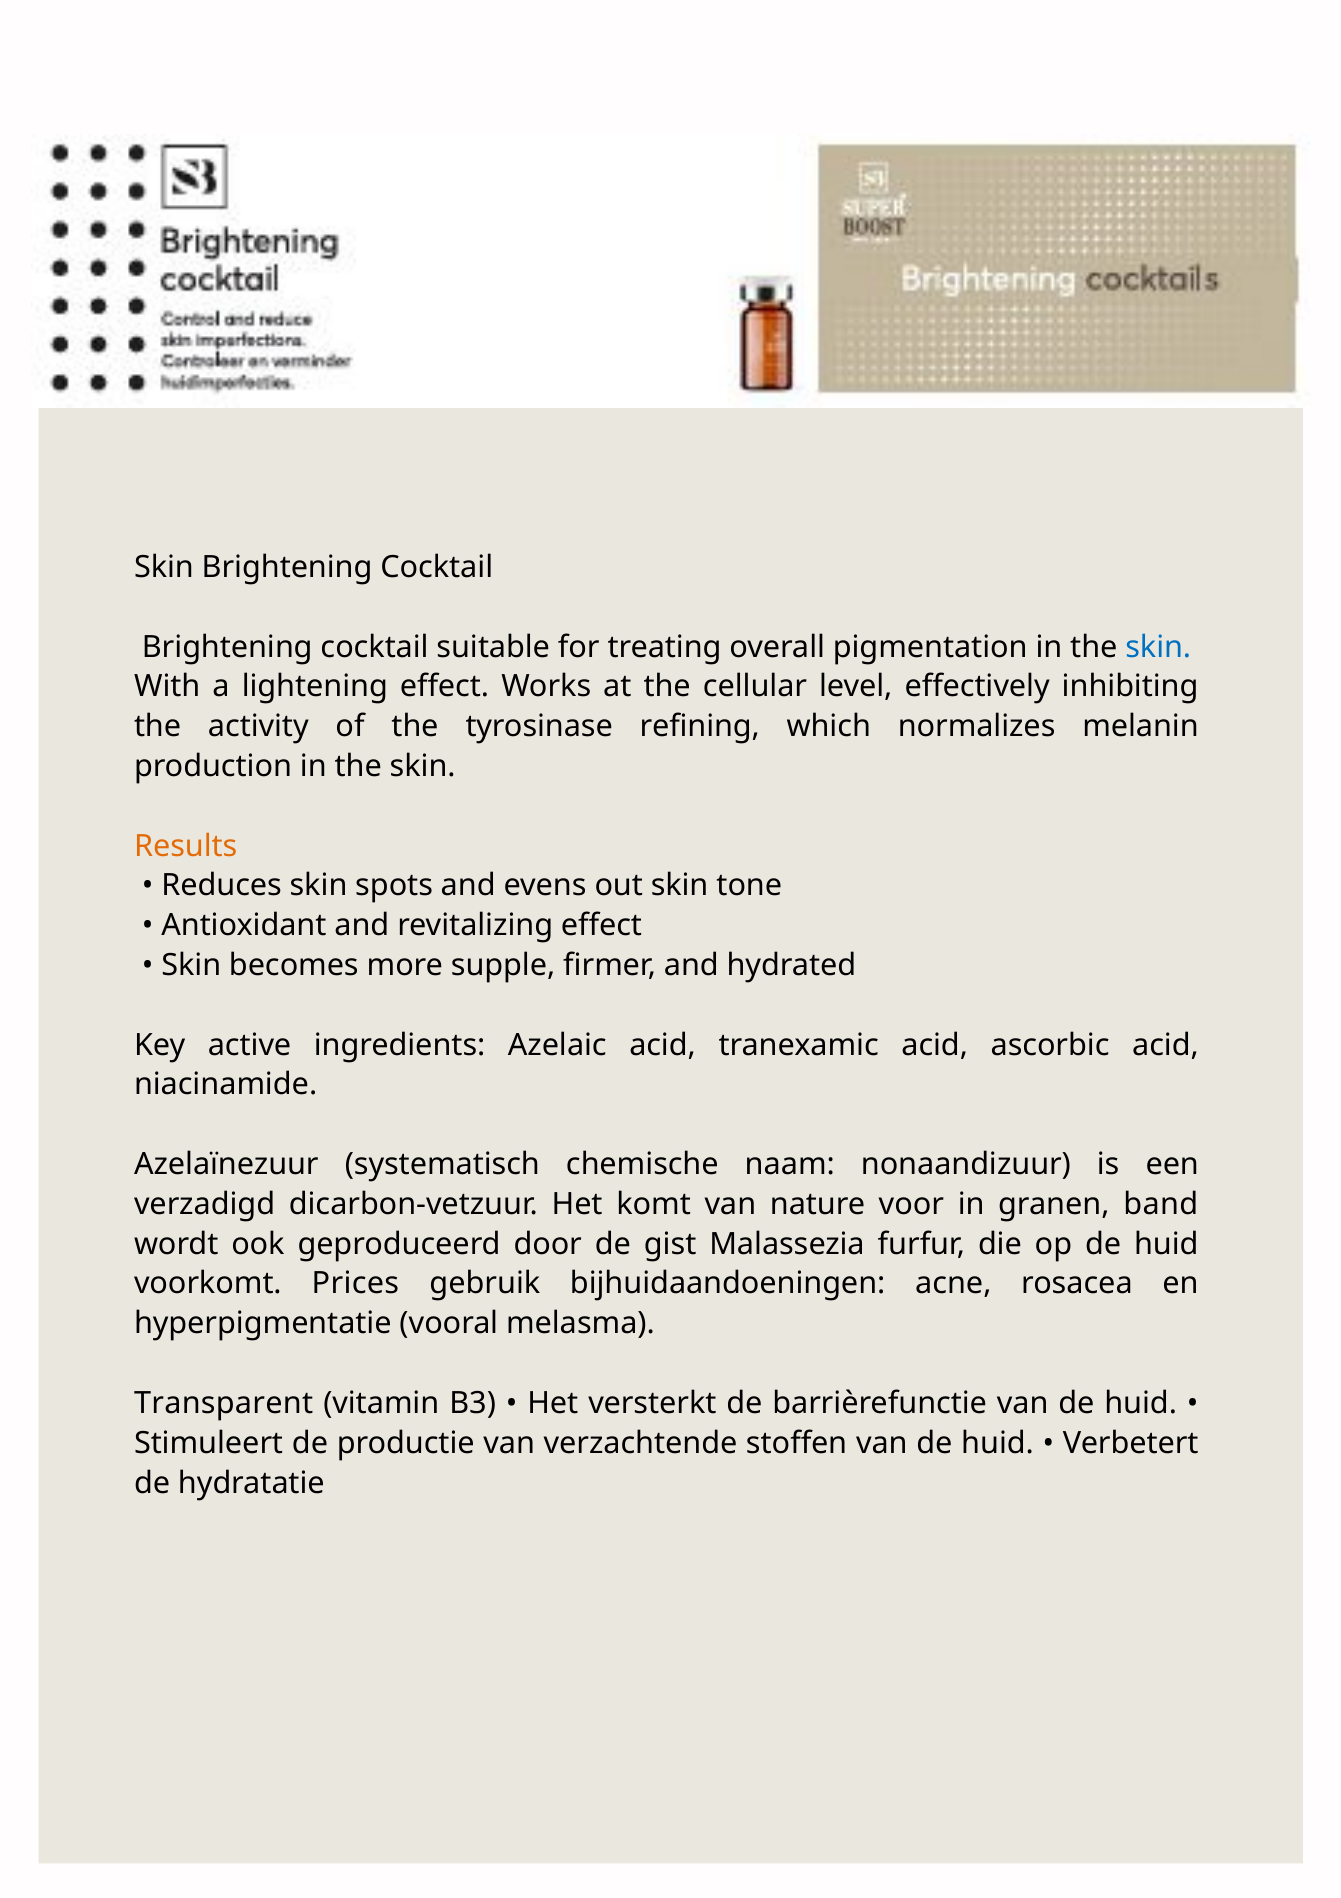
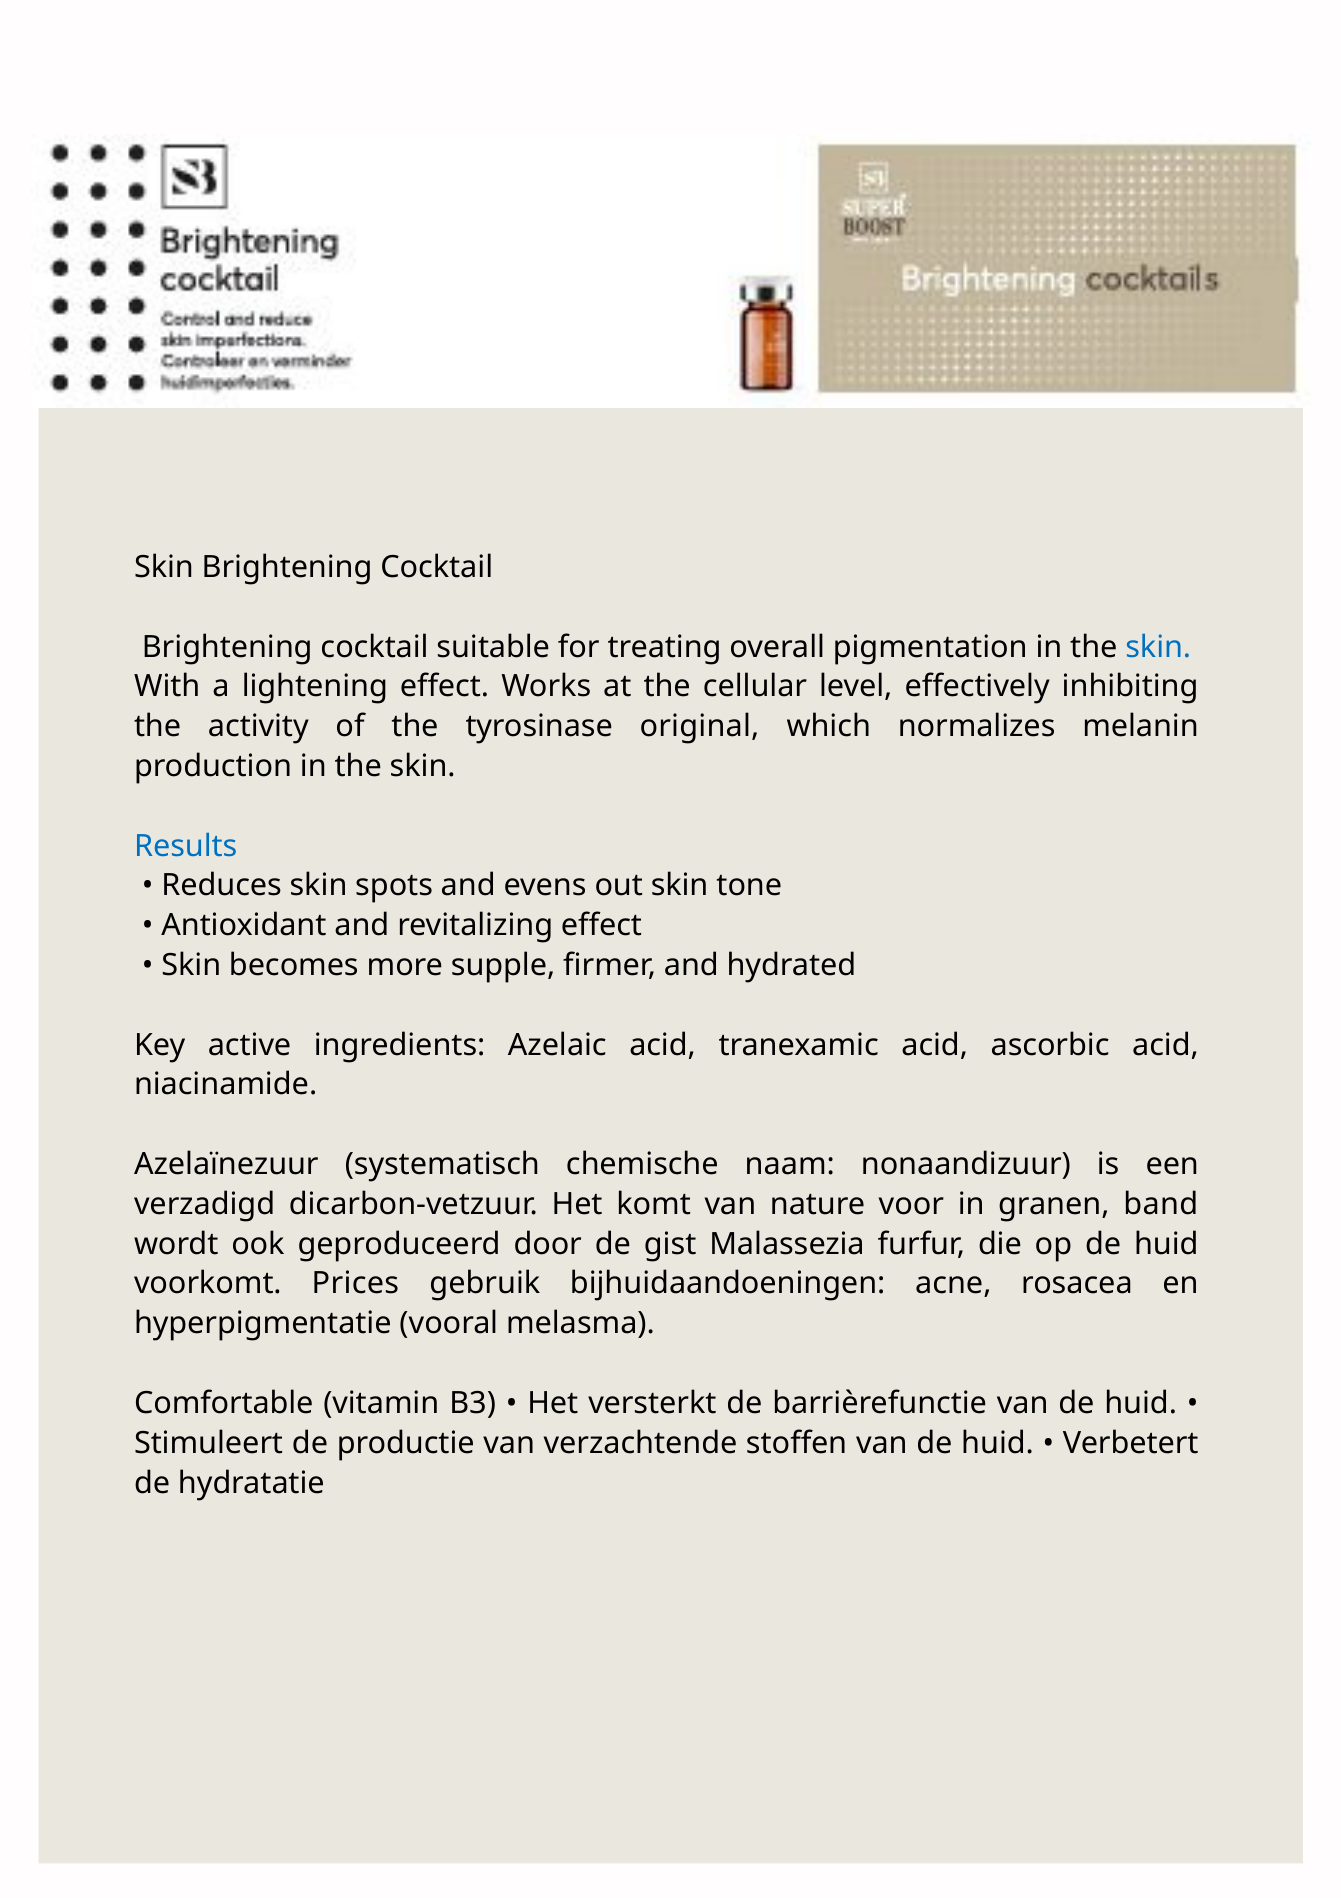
refining: refining -> original
Results colour: orange -> blue
Transparent: Transparent -> Comfortable
